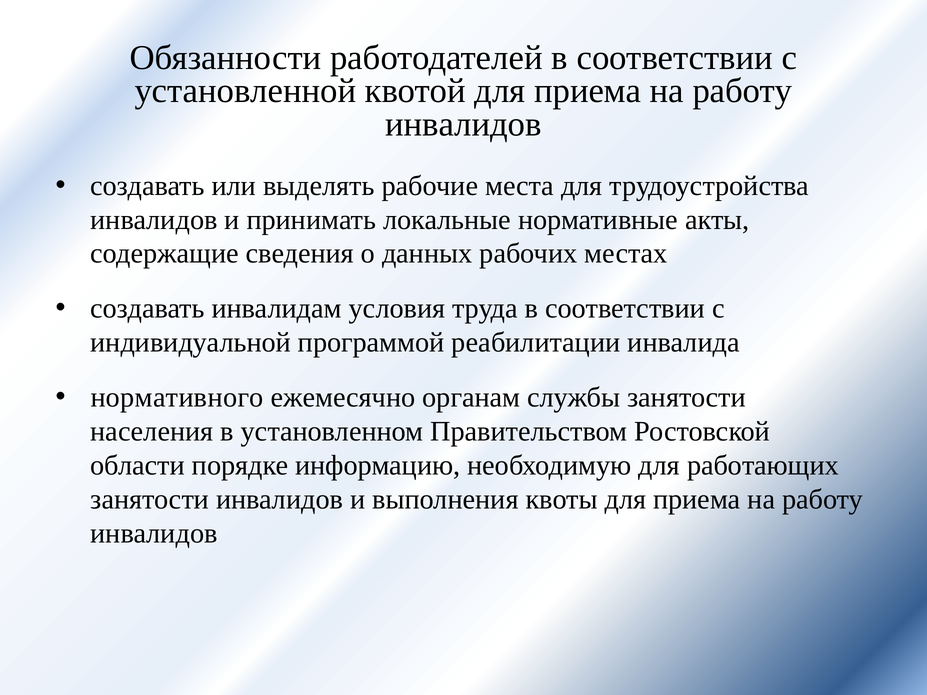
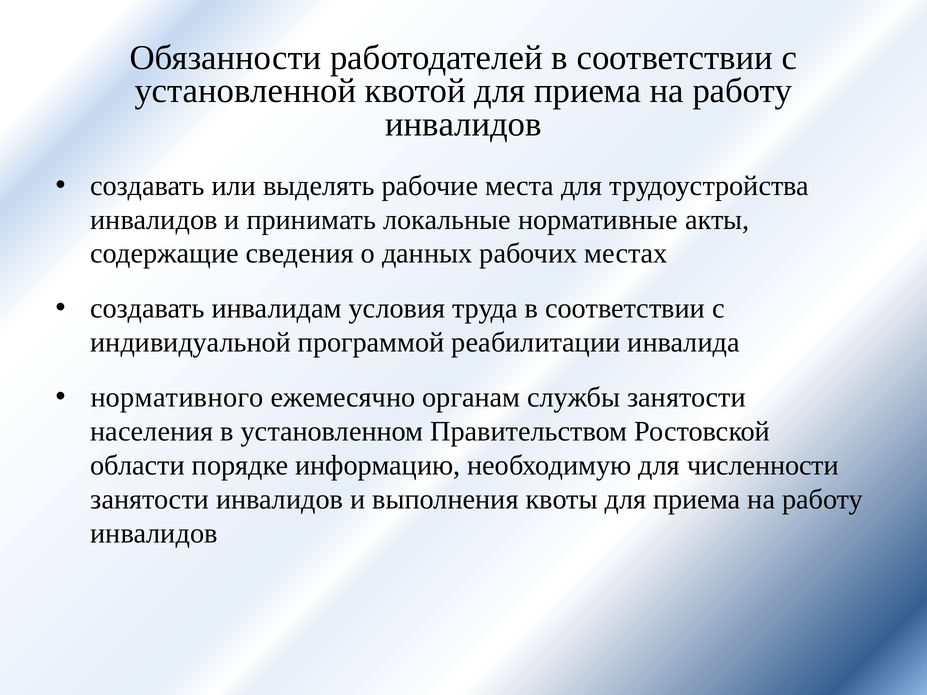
работающих: работающих -> численности
